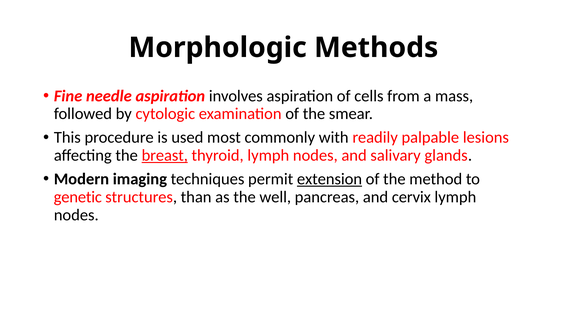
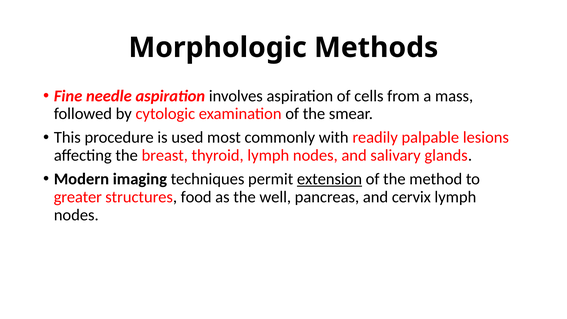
breast underline: present -> none
genetic: genetic -> greater
than: than -> food
